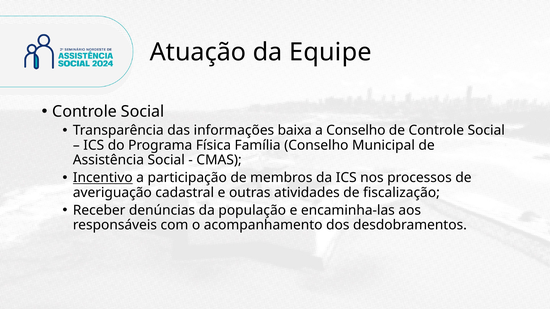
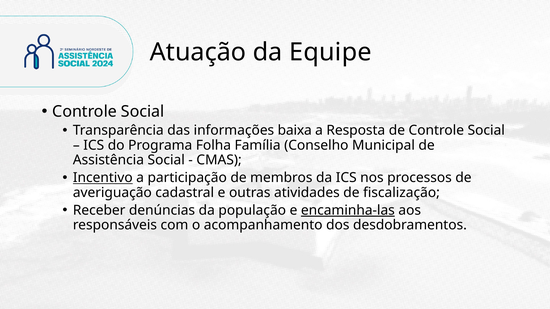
a Conselho: Conselho -> Resposta
Física: Física -> Folha
encaminha-las underline: none -> present
